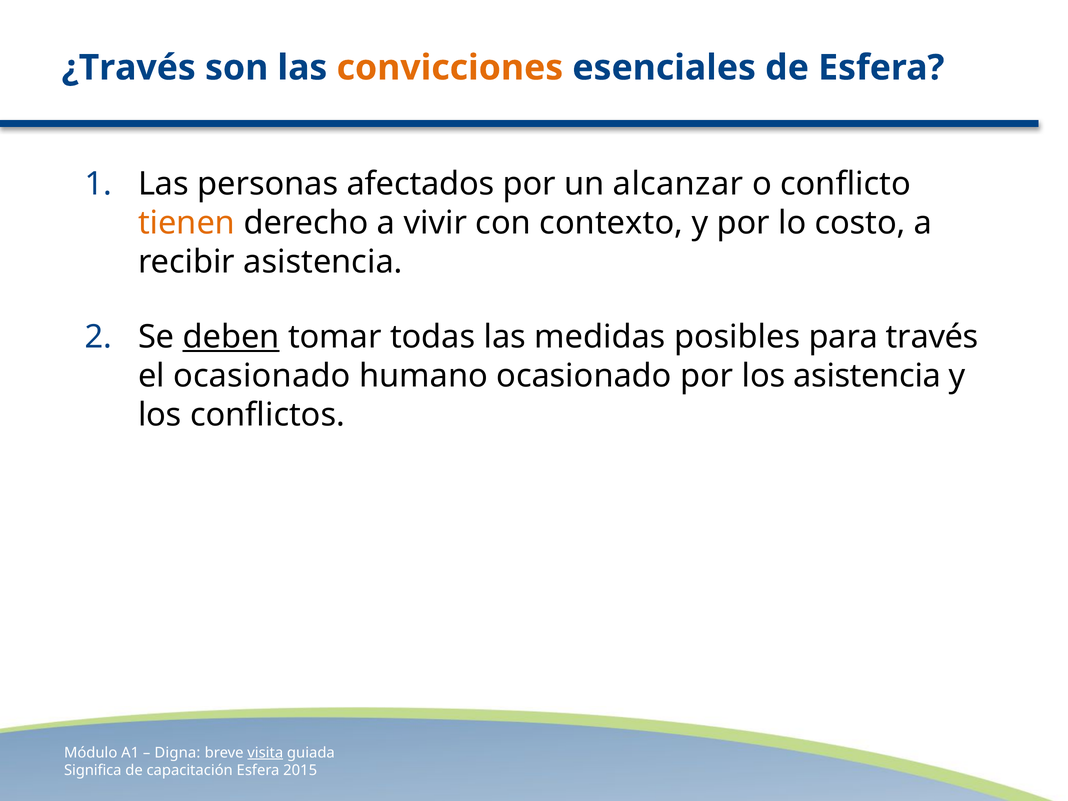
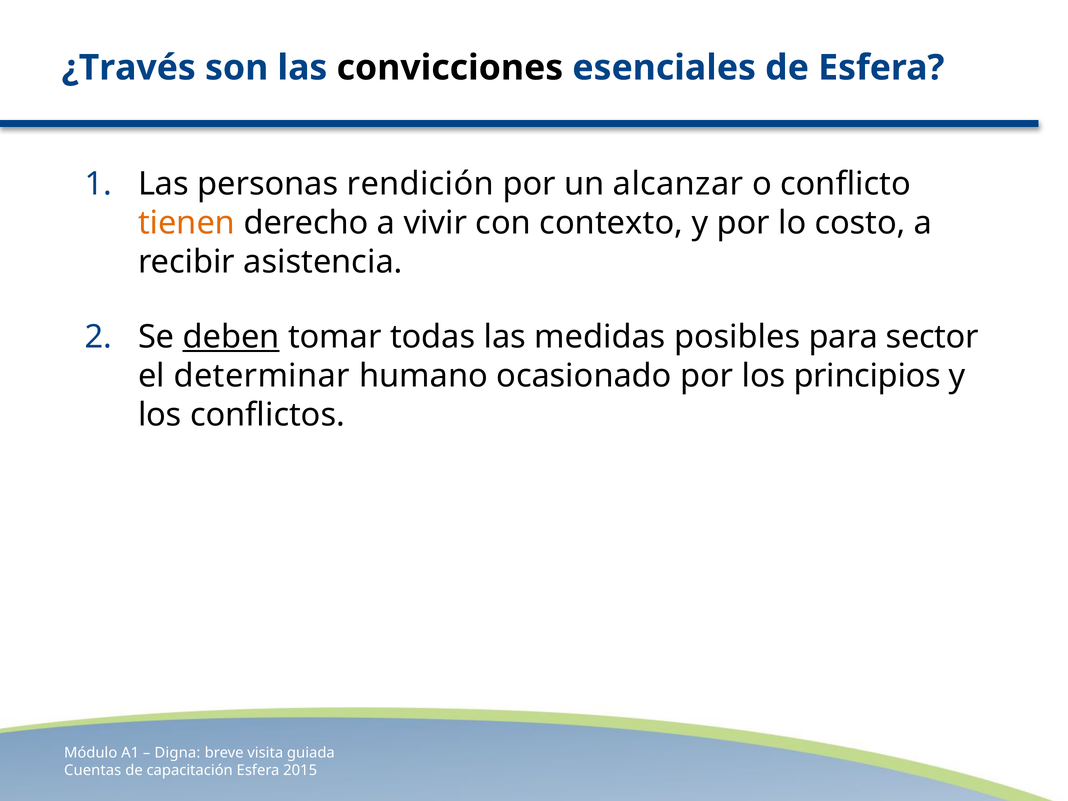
convicciones colour: orange -> black
afectados: afectados -> rendición
través: través -> sector
el ocasionado: ocasionado -> determinar
los asistencia: asistencia -> principios
visita underline: present -> none
Significa: Significa -> Cuentas
